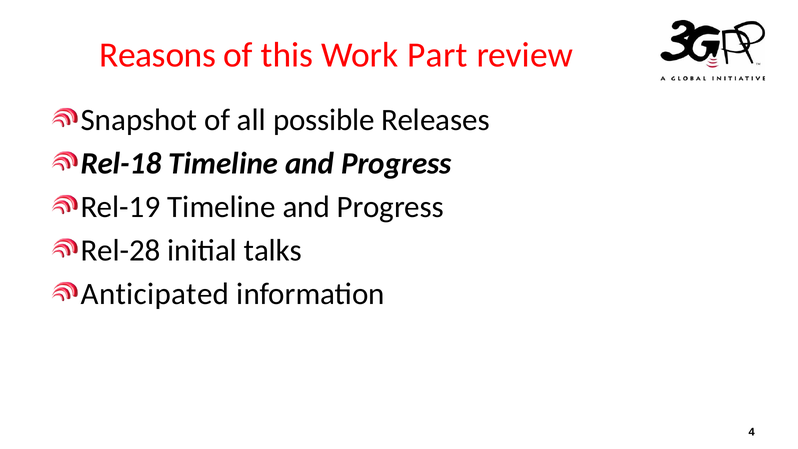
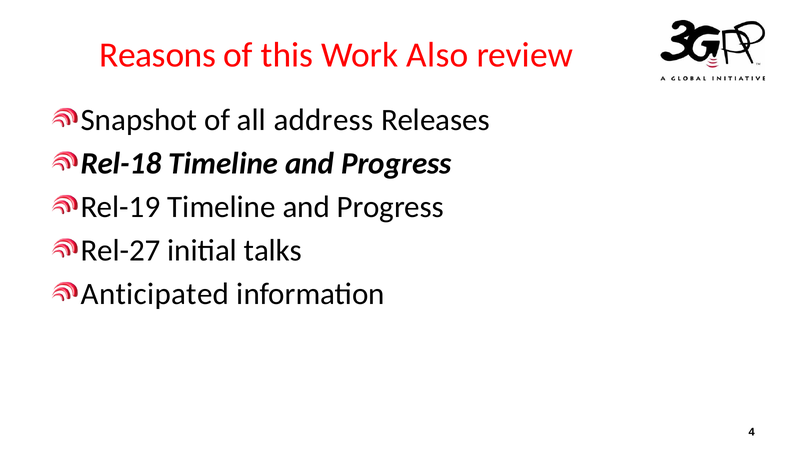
Part: Part -> Also
possible: possible -> address
Rel-28: Rel-28 -> Rel-27
